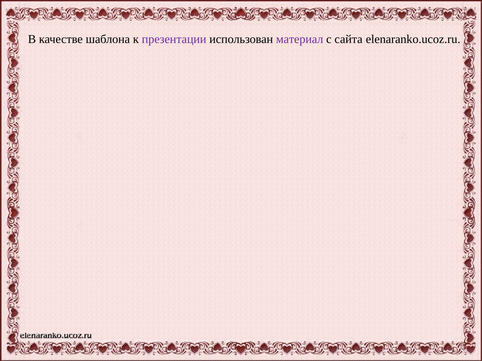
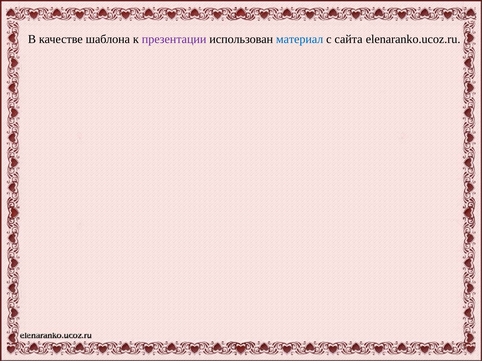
материал colour: purple -> blue
